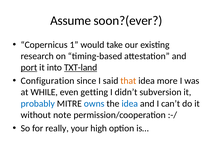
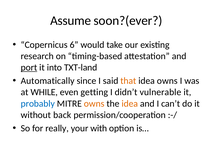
1: 1 -> 6
TXT-land underline: present -> none
Configuration: Configuration -> Automatically
idea more: more -> owns
subversion: subversion -> vulnerable
owns at (94, 103) colour: blue -> orange
idea at (130, 103) colour: blue -> orange
note: note -> back
high: high -> with
